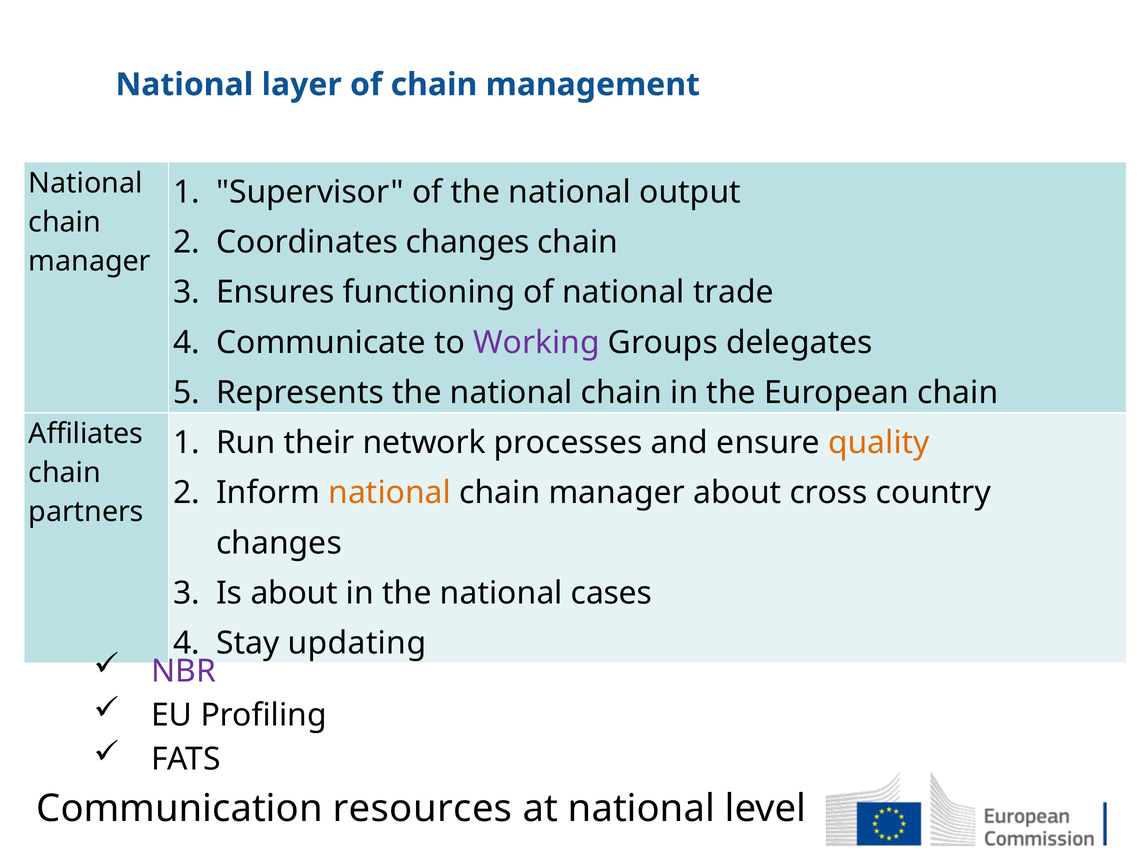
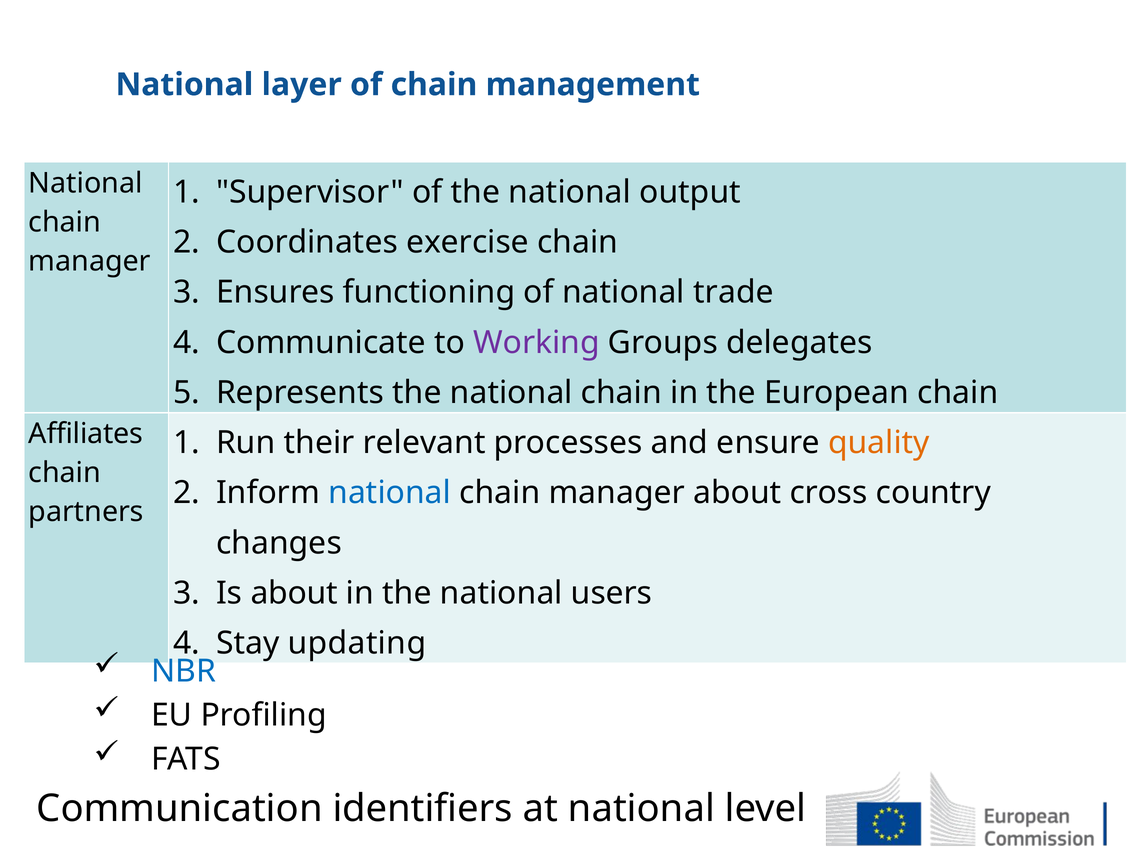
Coordinates changes: changes -> exercise
network: network -> relevant
national at (390, 493) colour: orange -> blue
cases: cases -> users
NBR colour: purple -> blue
resources: resources -> identifiers
